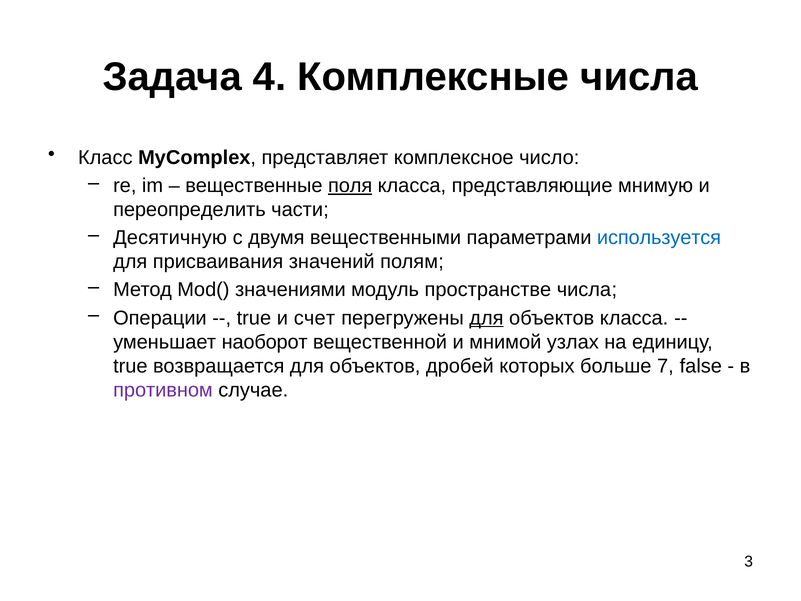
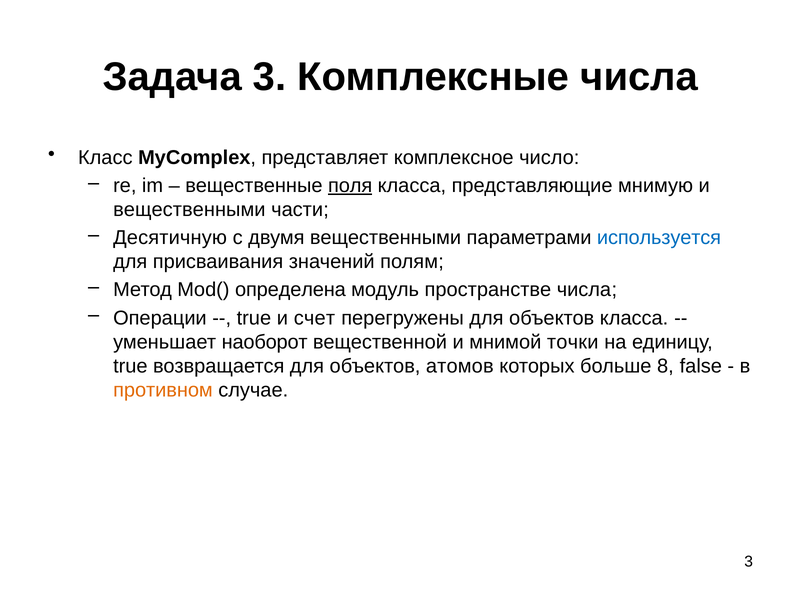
Задача 4: 4 -> 3
переопределить at (189, 210): переопределить -> вещественными
значениями: значениями -> определена
для at (486, 318) underline: present -> none
узлах: узлах -> точки
дробей: дробей -> атомов
7: 7 -> 8
противном colour: purple -> orange
